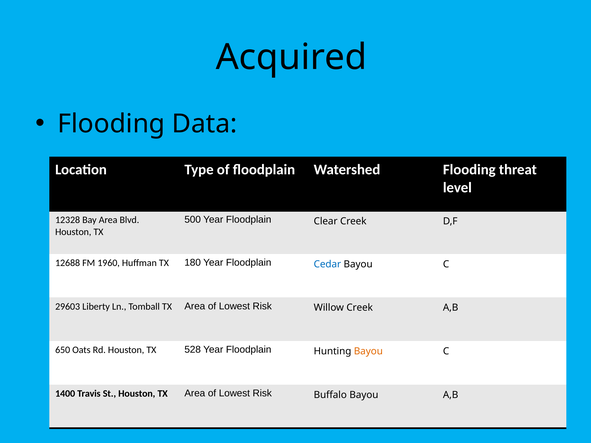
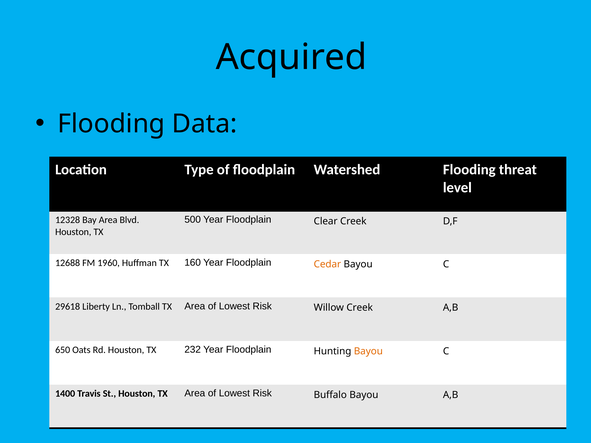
180: 180 -> 160
Cedar colour: blue -> orange
29603: 29603 -> 29618
528: 528 -> 232
